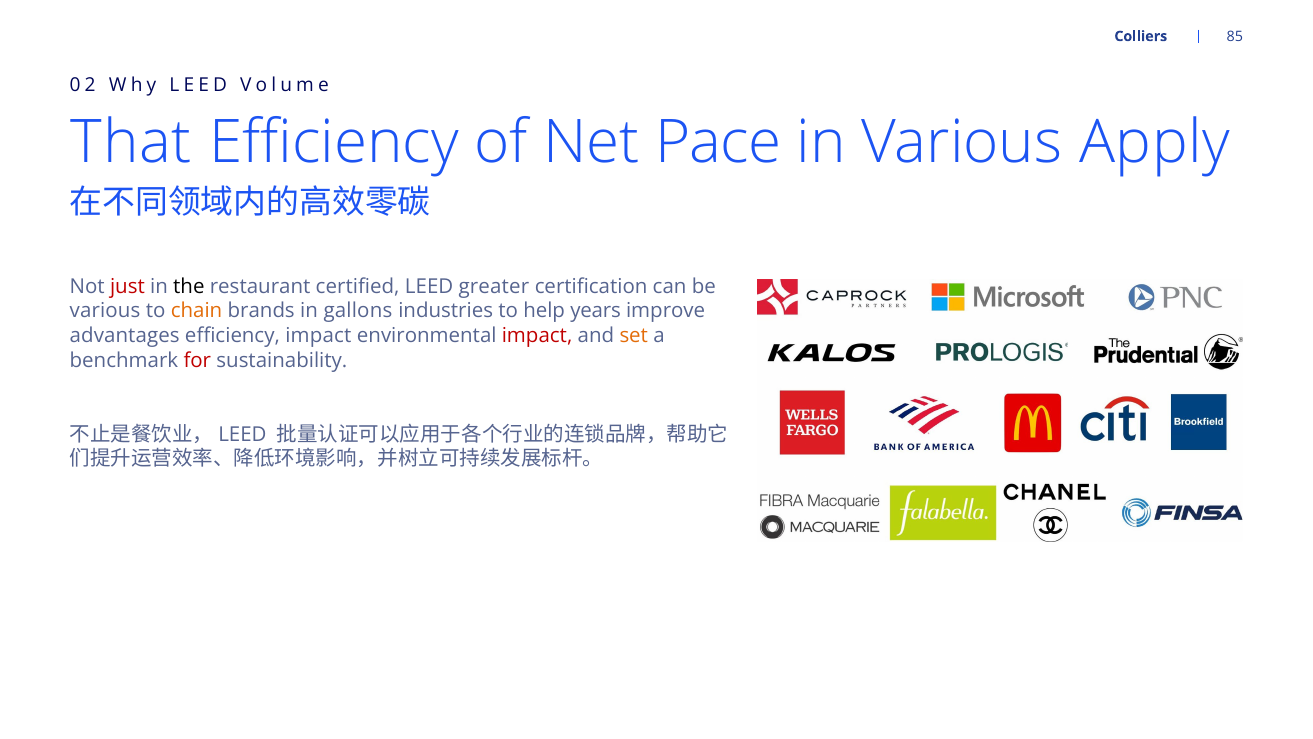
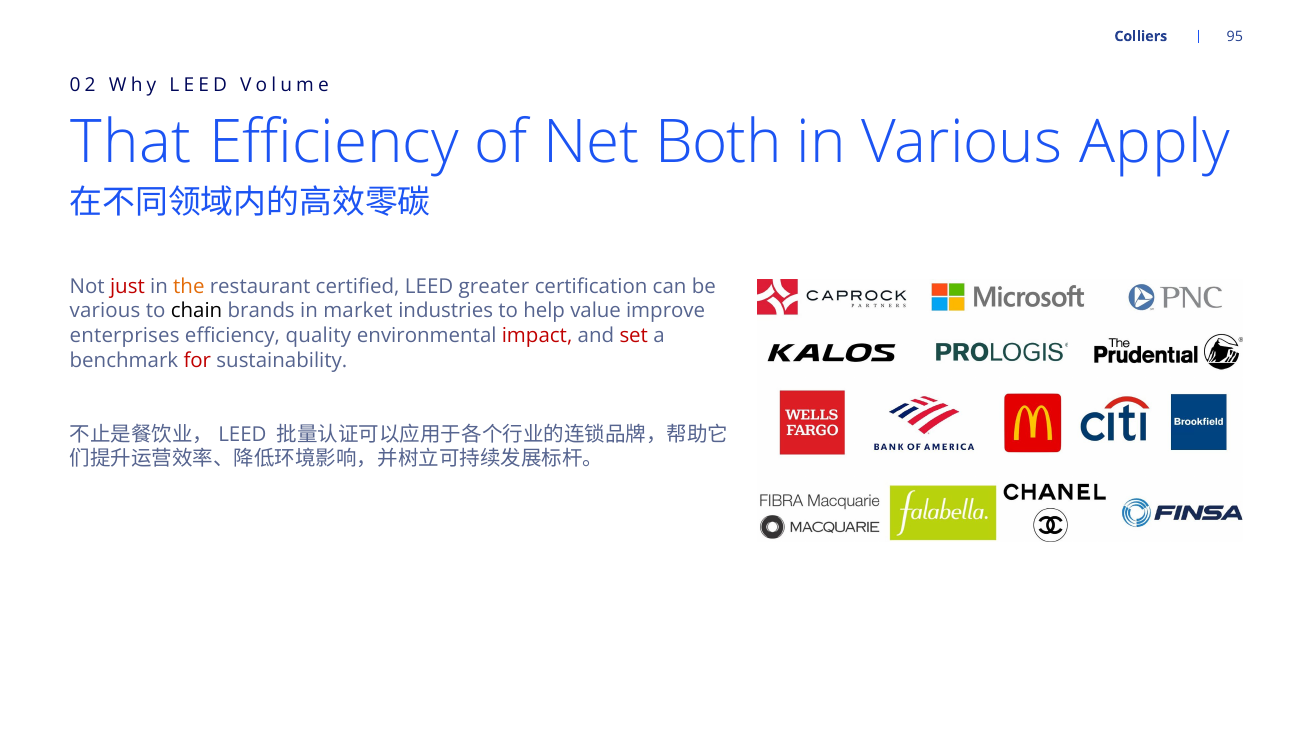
85: 85 -> 95
Pace: Pace -> Both
the colour: black -> orange
chain colour: orange -> black
gallons: gallons -> market
years: years -> value
advantages: advantages -> enterprises
efficiency impact: impact -> quality
set colour: orange -> red
